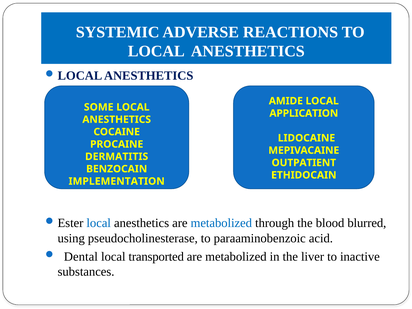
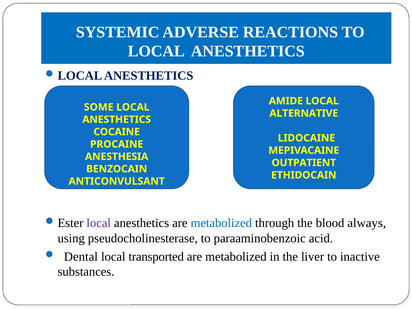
APPLICATION: APPLICATION -> ALTERNATIVE
DERMATITIS: DERMATITIS -> ANESTHESIA
IMPLEMENTATION: IMPLEMENTATION -> ANTICONVULSANT
local at (99, 223) colour: blue -> purple
blurred: blurred -> always
